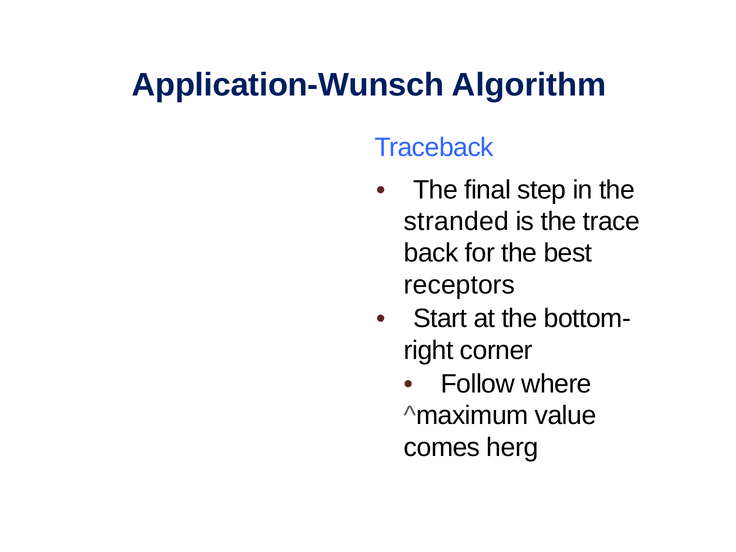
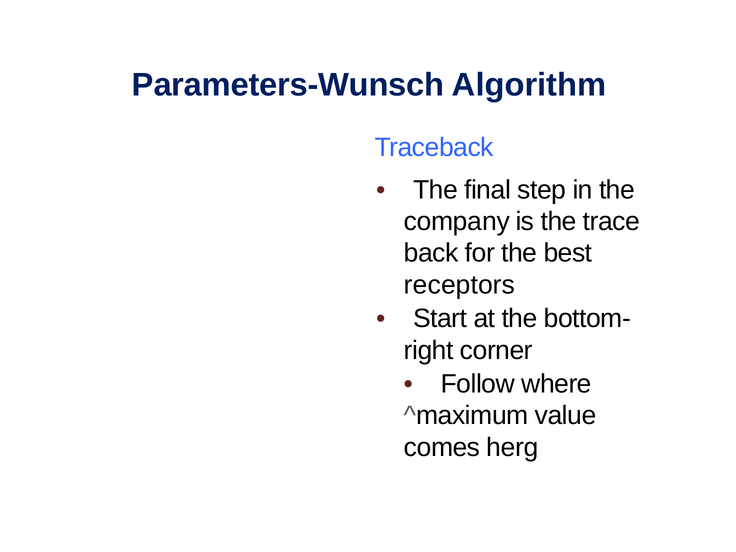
Application-Wunsch: Application-Wunsch -> Parameters-Wunsch
stranded: stranded -> company
